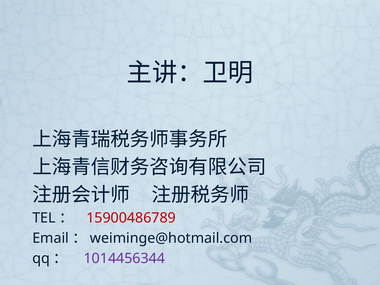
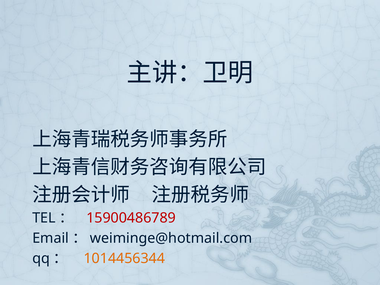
1014456344 colour: purple -> orange
